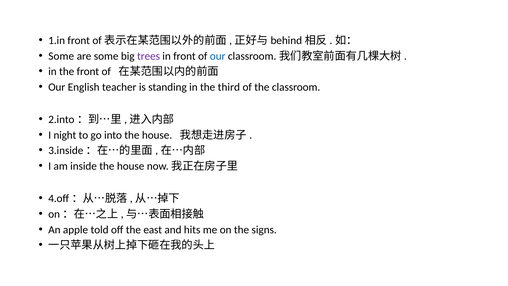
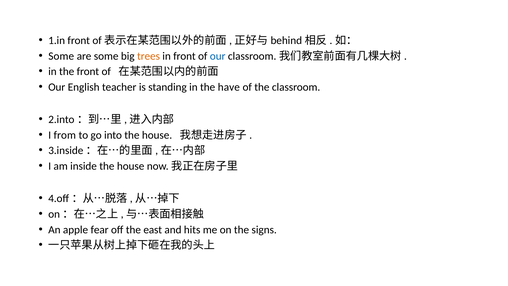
trees colour: purple -> orange
third: third -> have
night: night -> from
told: told -> fear
